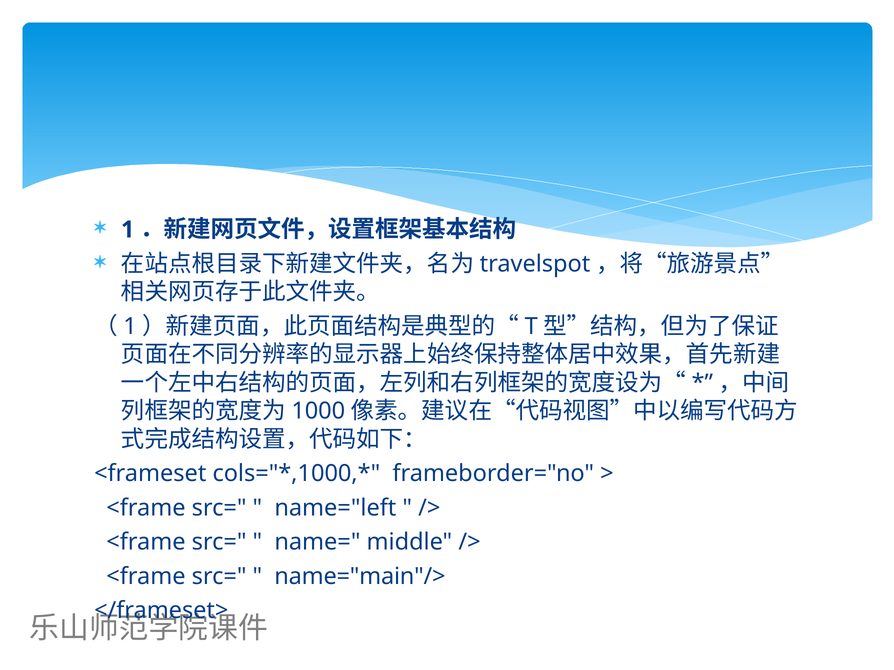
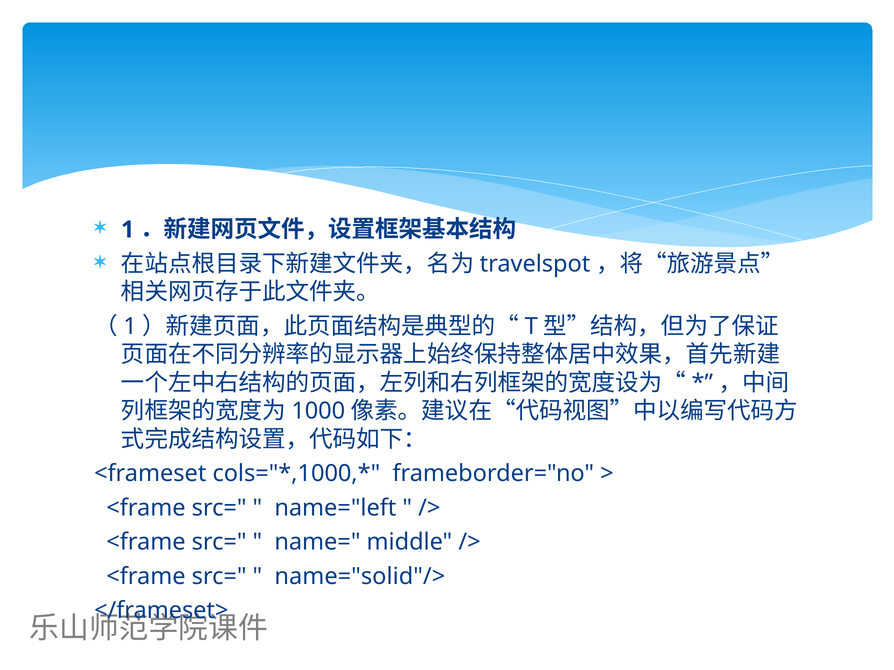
name="main"/>: name="main"/> -> name="solid"/>
